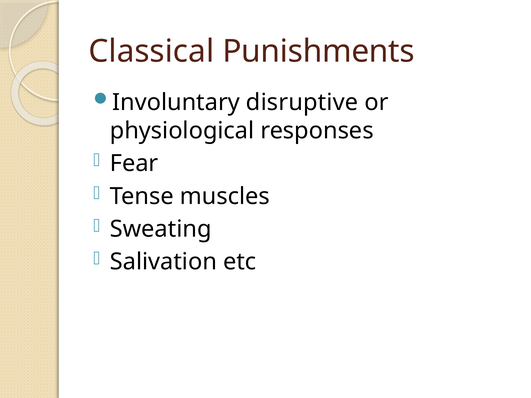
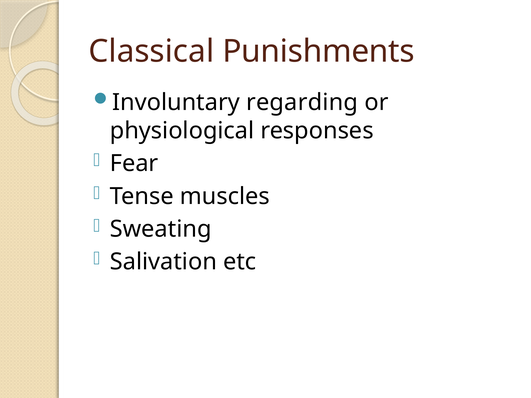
disruptive: disruptive -> regarding
